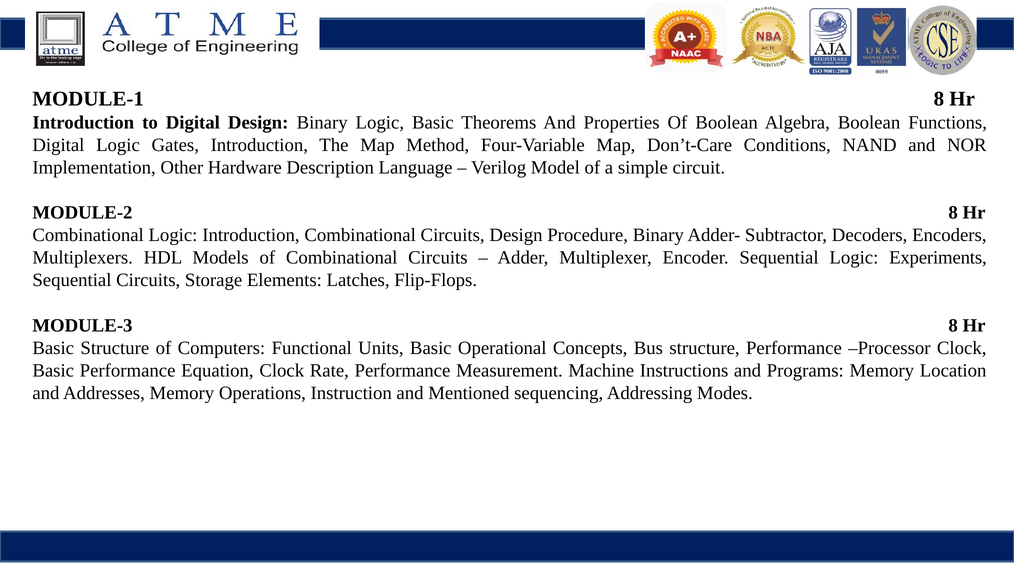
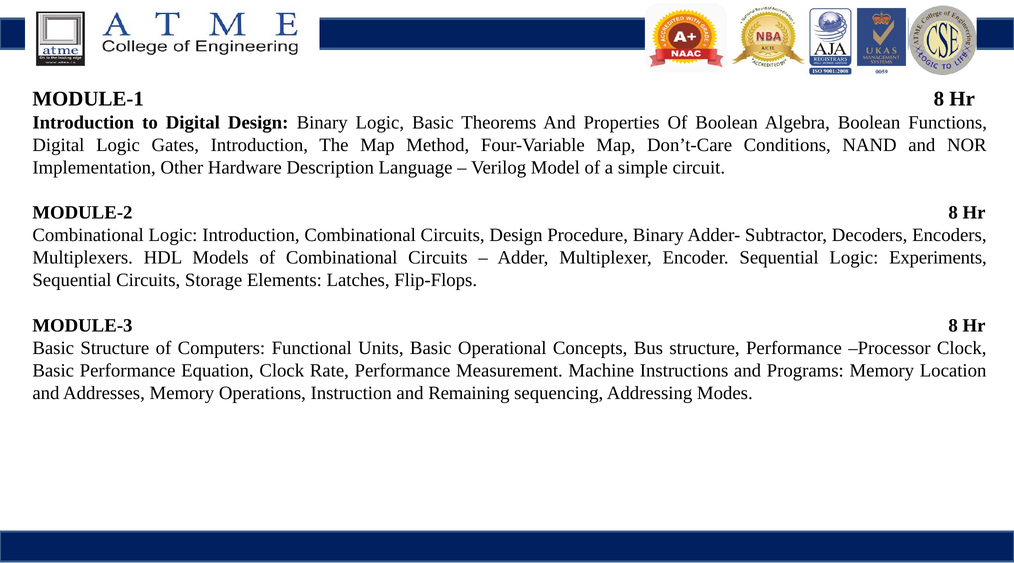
Mentioned: Mentioned -> Remaining
